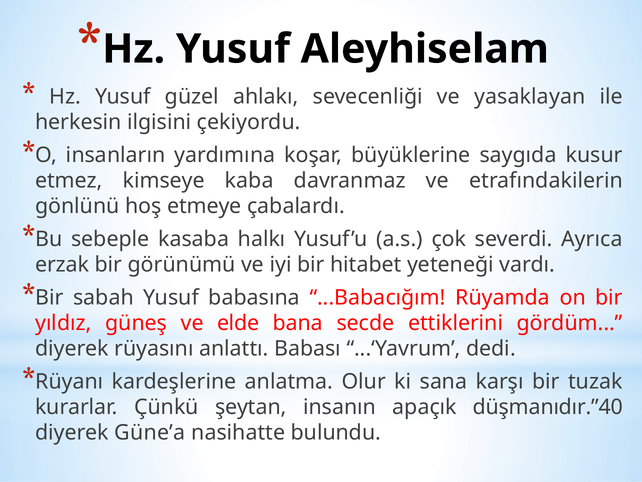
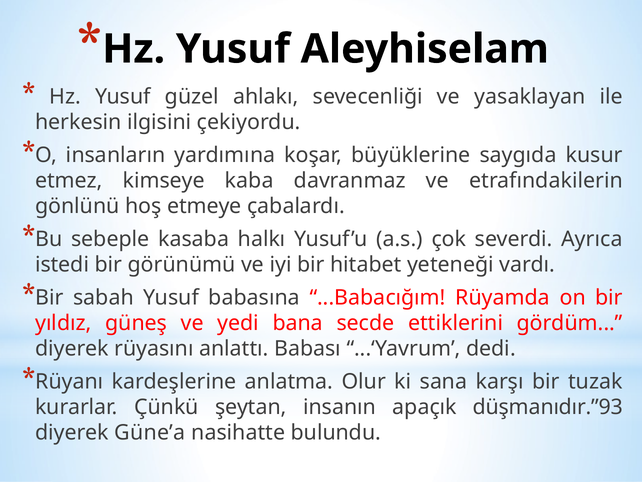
erzak: erzak -> istedi
elde: elde -> yedi
düşmanıdır.”40: düşmanıdır.”40 -> düşmanıdır.”93
